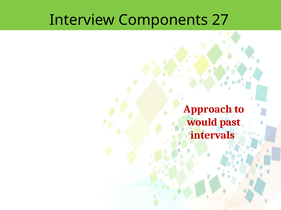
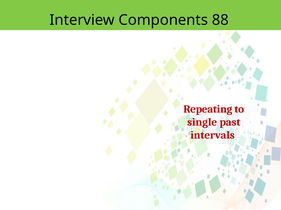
27: 27 -> 88
Approach: Approach -> Repeating
would: would -> single
